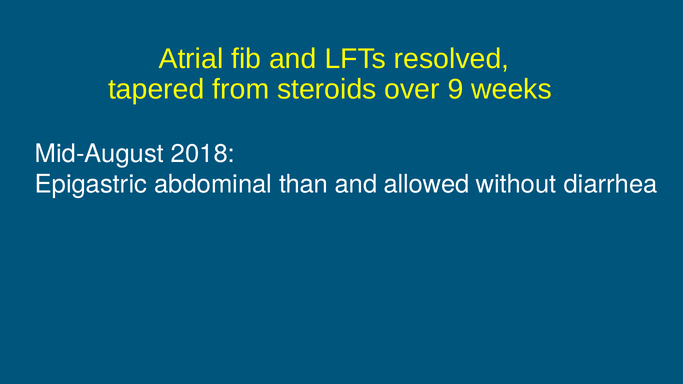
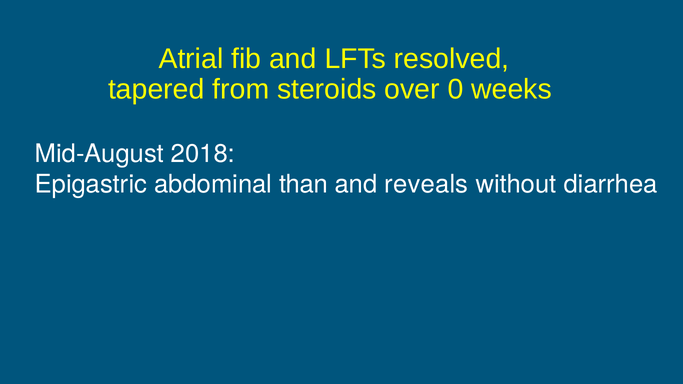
9: 9 -> 0
allowed: allowed -> reveals
